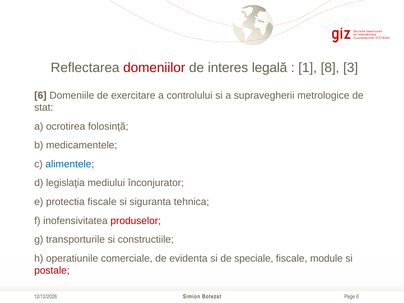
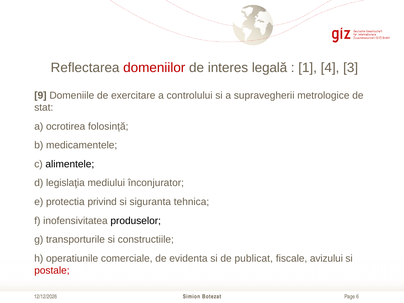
8: 8 -> 4
6 at (40, 95): 6 -> 9
alimentele colour: blue -> black
protectia fiscale: fiscale -> privind
produselor colour: red -> black
speciale: speciale -> publicat
module: module -> avizului
